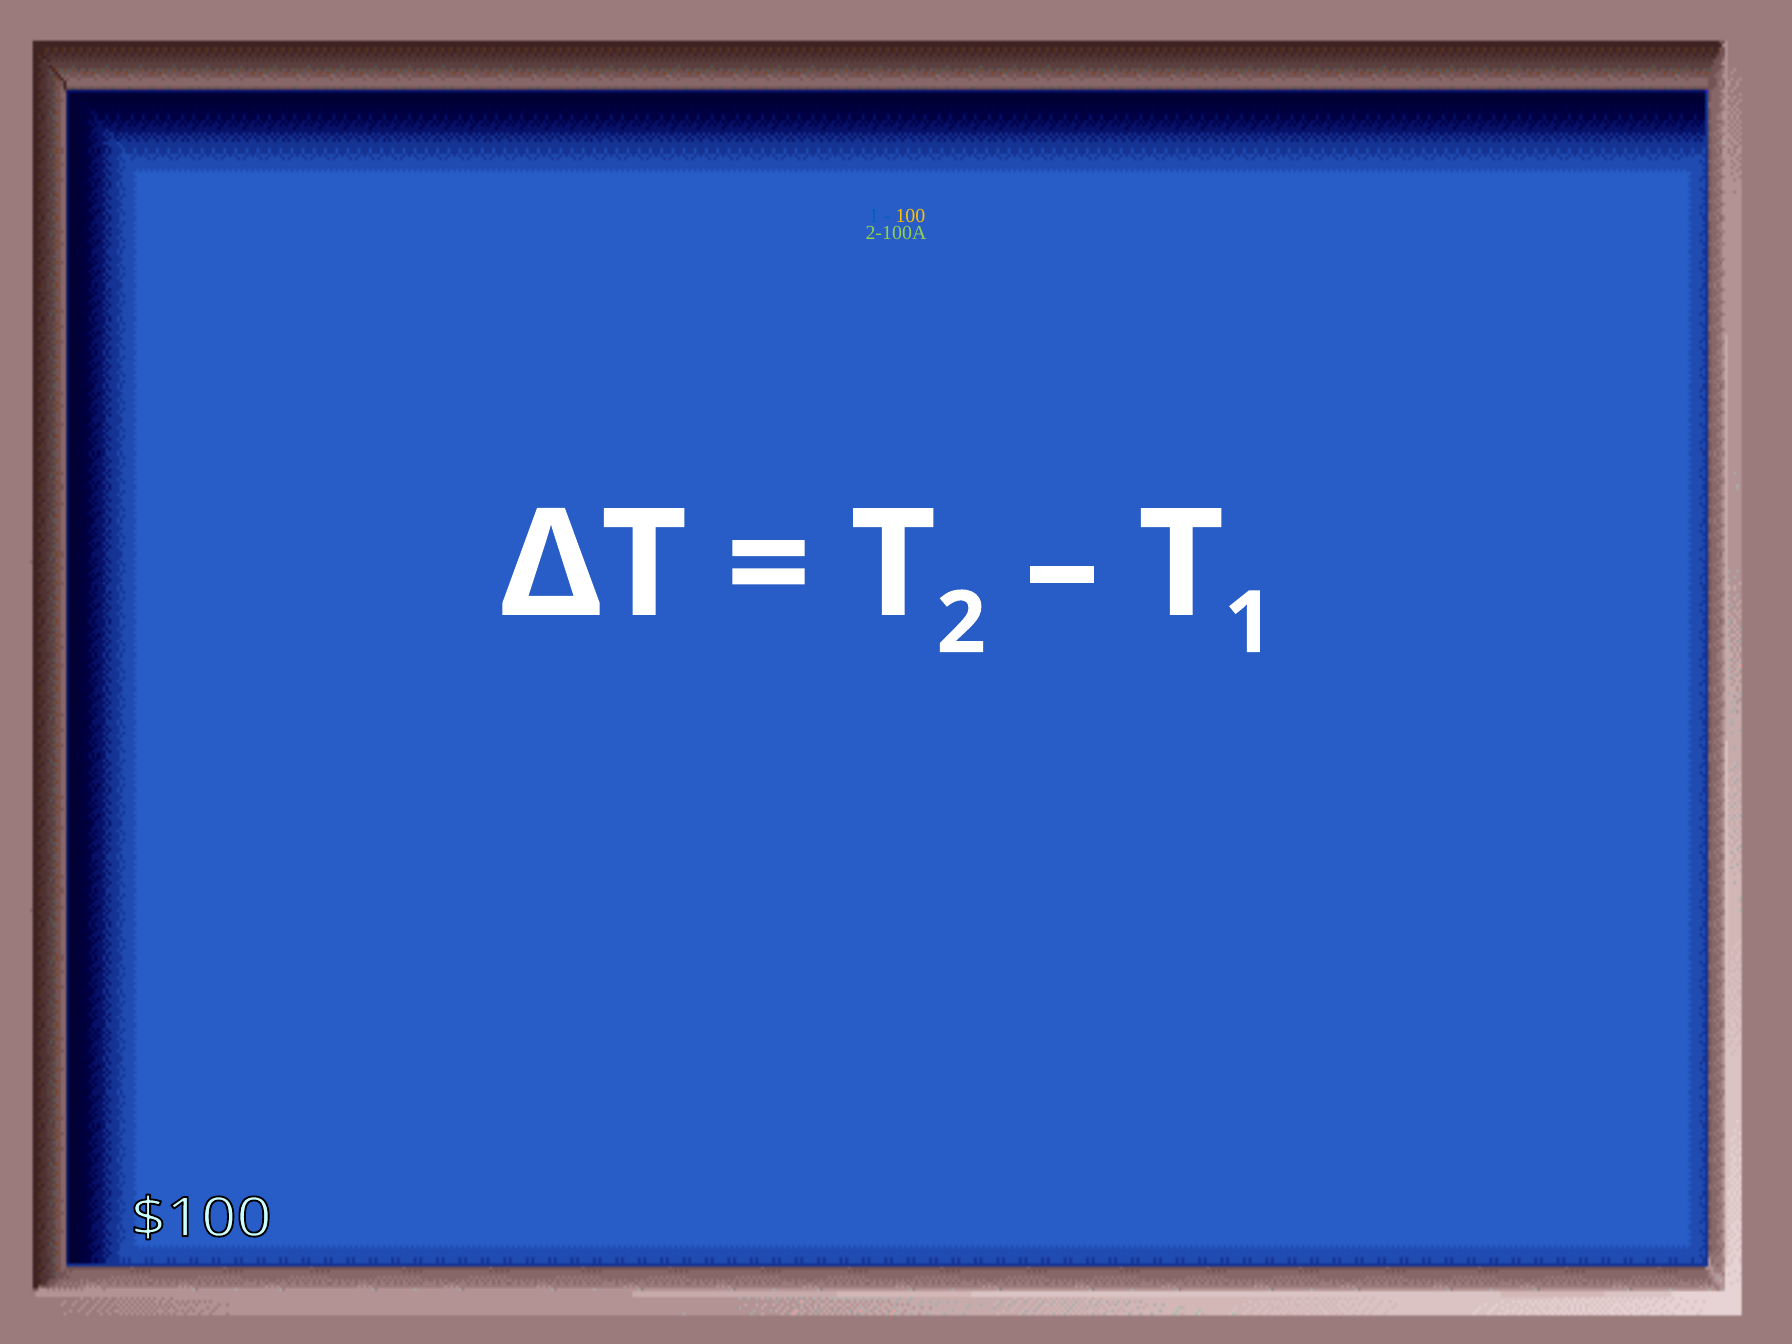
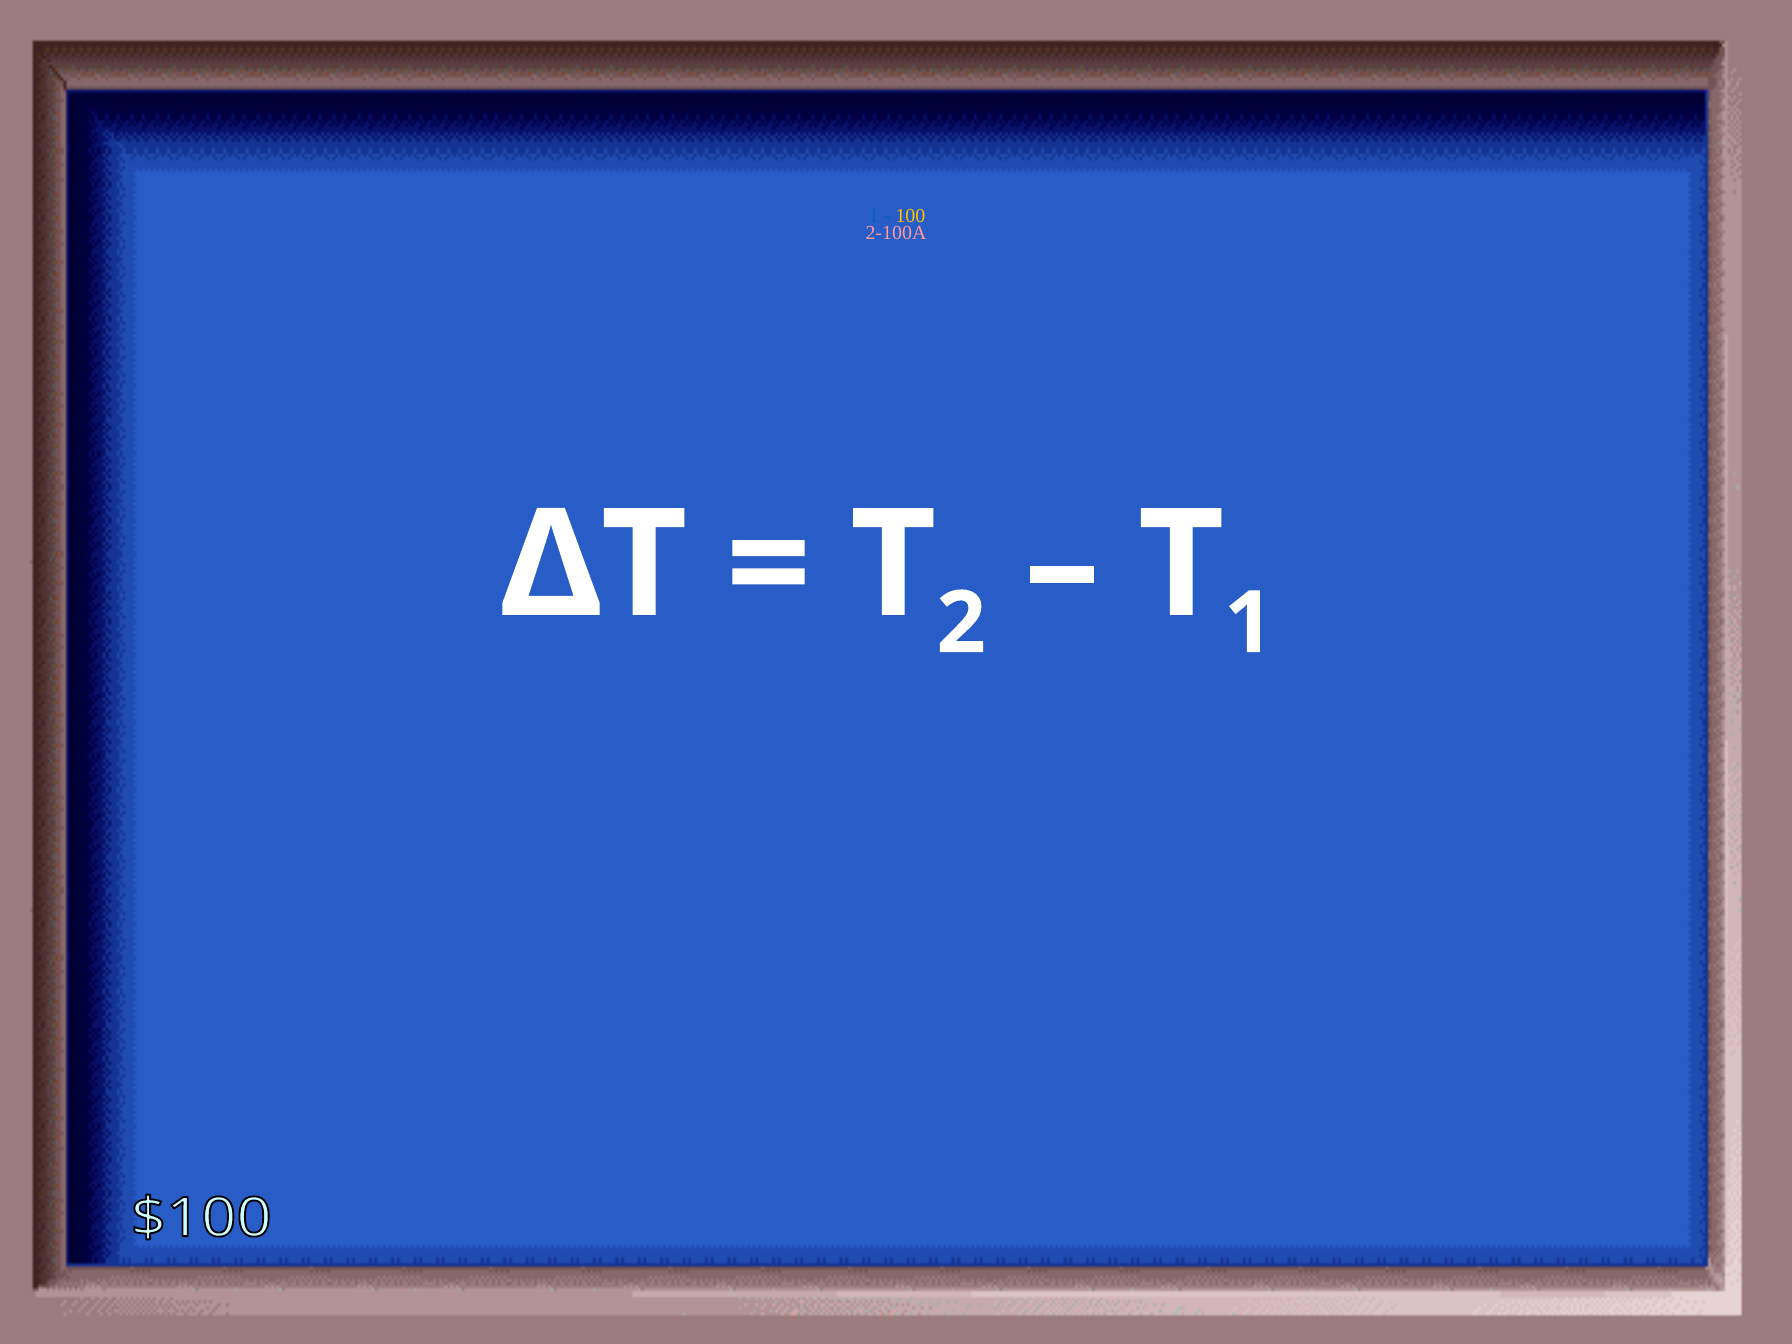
2-100A colour: light green -> pink
